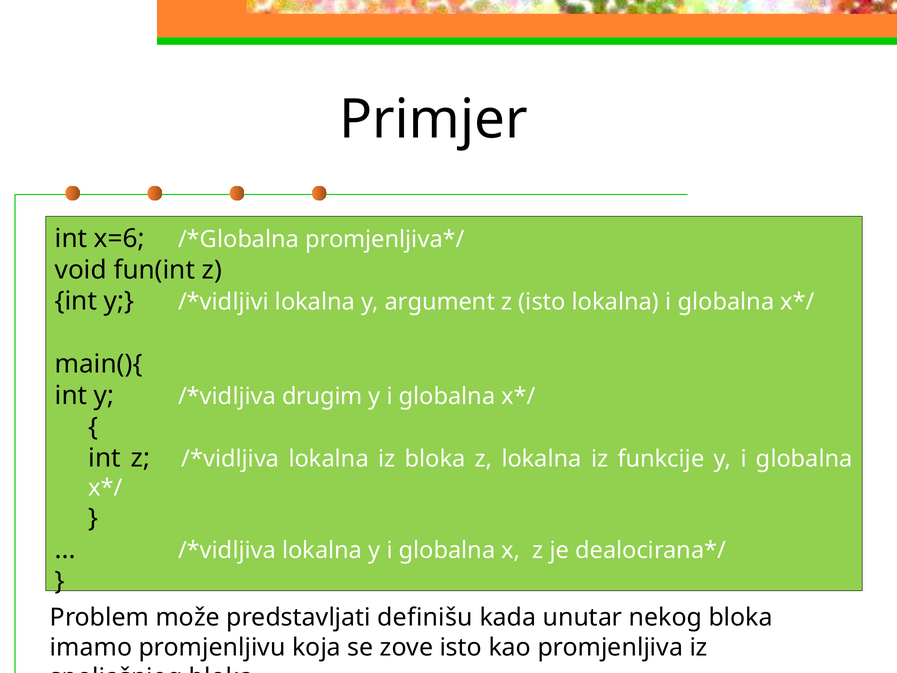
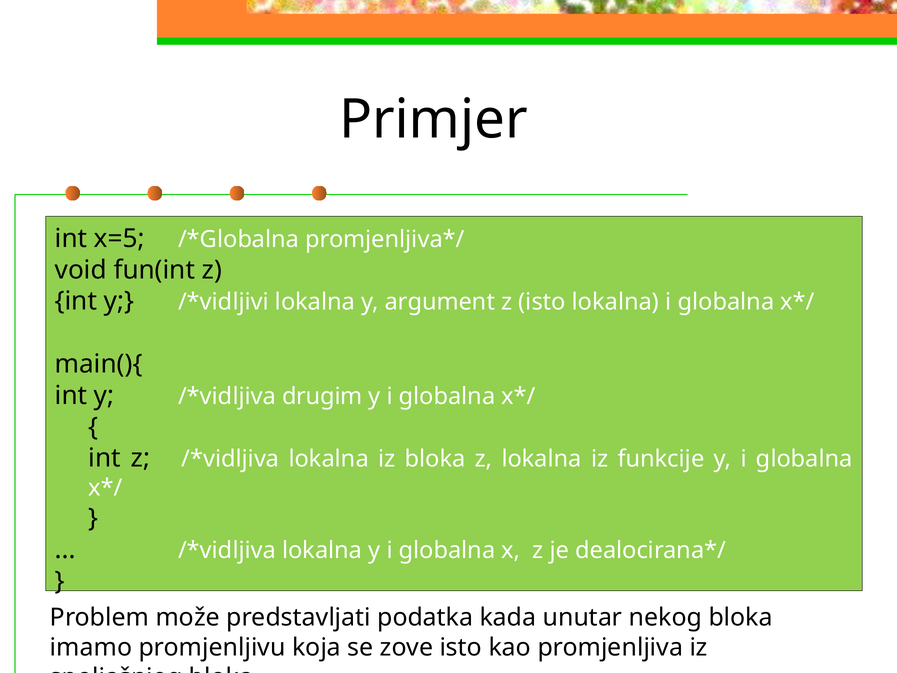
x=6: x=6 -> x=5
definišu: definišu -> podatka
